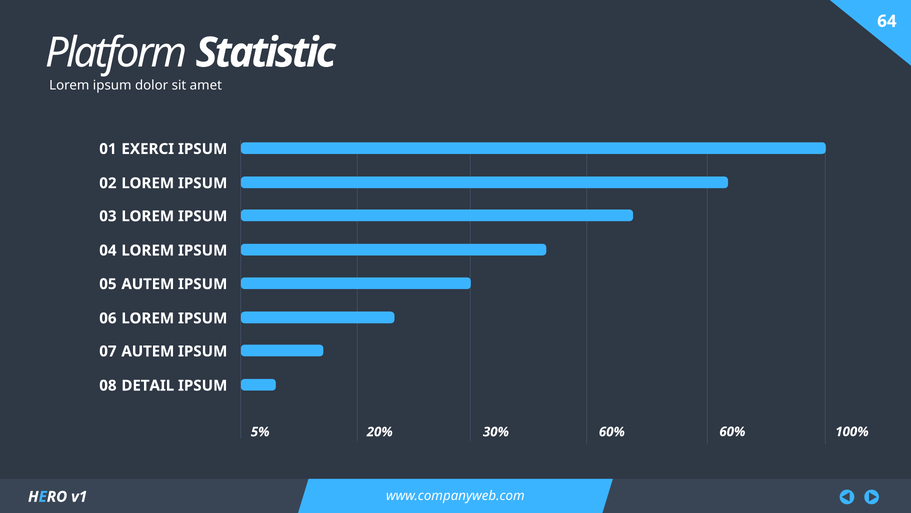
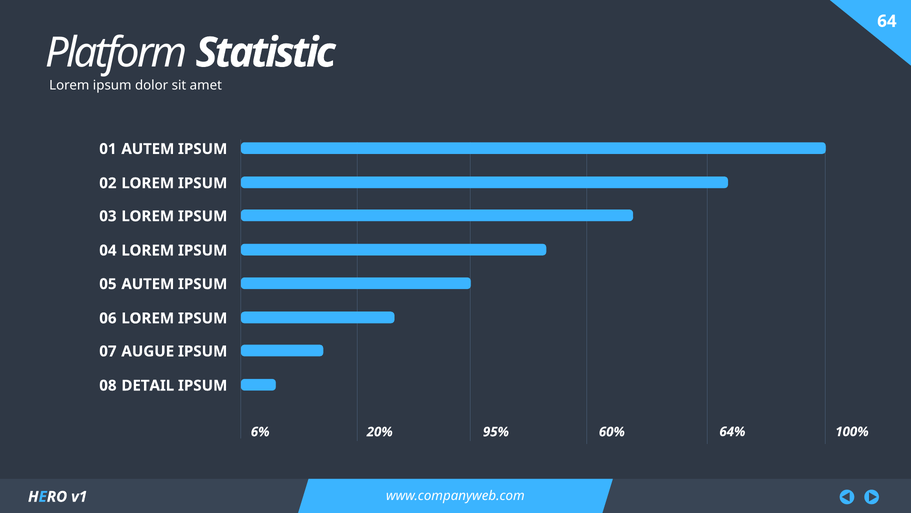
EXERCI at (148, 149): EXERCI -> AUTEM
AUTEM at (148, 351): AUTEM -> AUGUE
5%: 5% -> 6%
30%: 30% -> 95%
60% 60%: 60% -> 64%
